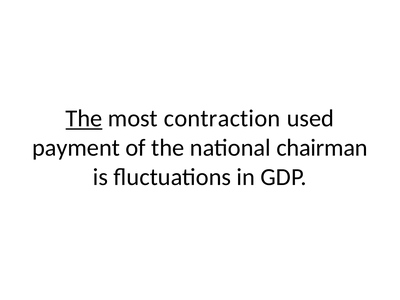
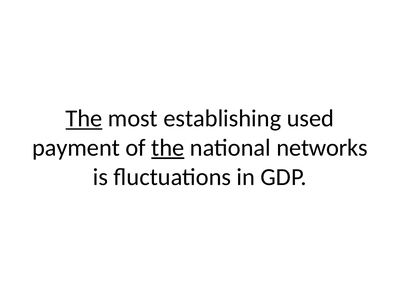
contraction: contraction -> establishing
the at (168, 148) underline: none -> present
chairman: chairman -> networks
